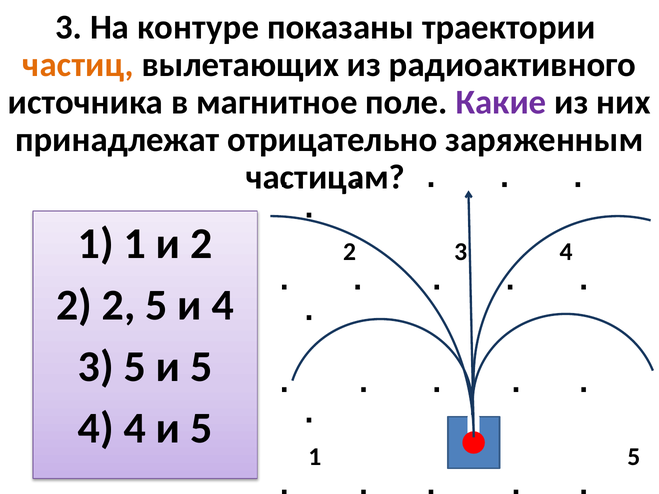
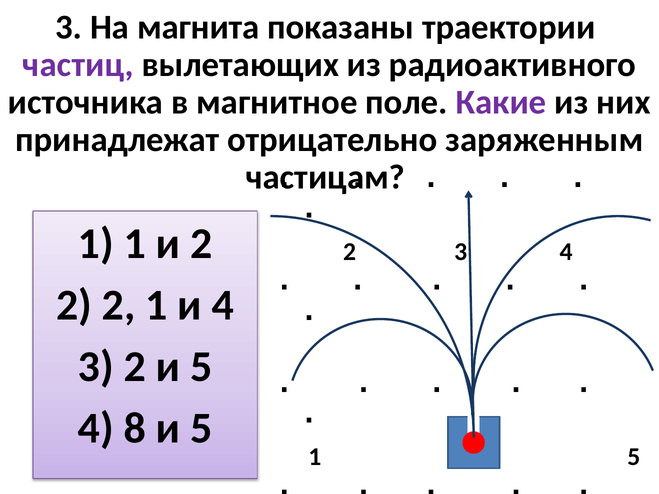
контуре: контуре -> магнита
частиц colour: orange -> purple
2 5: 5 -> 1
3 5: 5 -> 2
4 4: 4 -> 8
